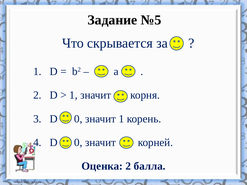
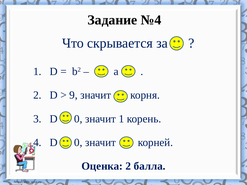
№5: №5 -> №4
1 at (73, 95): 1 -> 9
